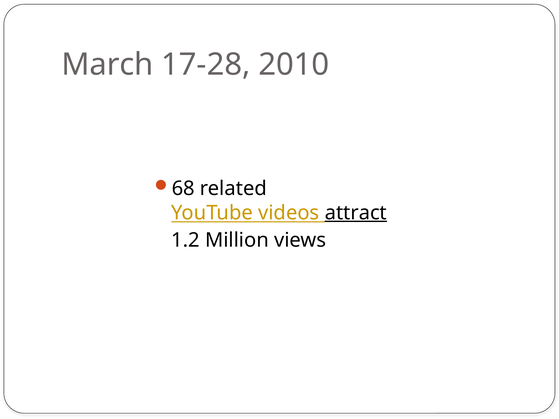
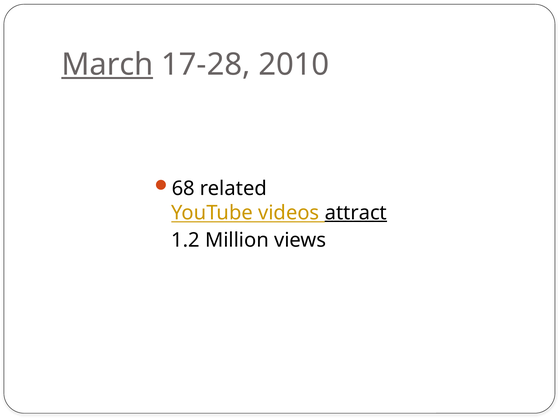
March underline: none -> present
